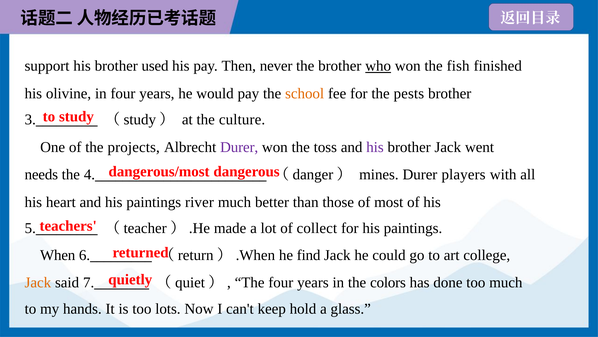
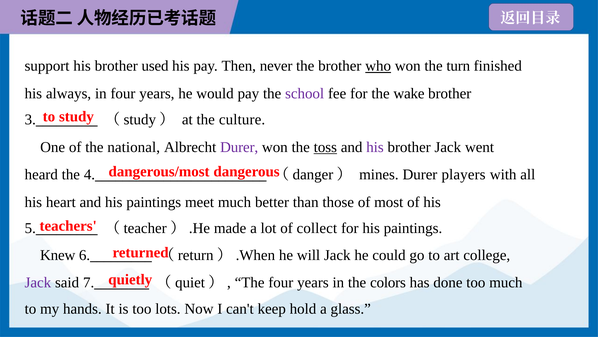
fish: fish -> turn
olivine: olivine -> always
school colour: orange -> purple
pests: pests -> wake
projects: projects -> national
toss underline: none -> present
needs: needs -> heard
river: river -> meet
When: When -> Knew
find: find -> will
Jack at (38, 282) colour: orange -> purple
